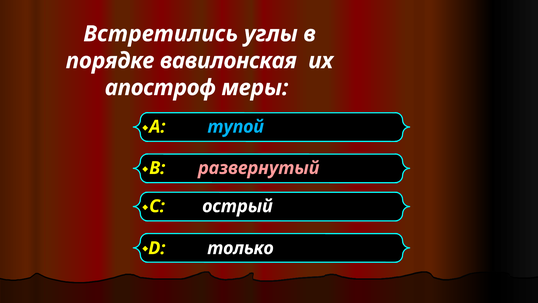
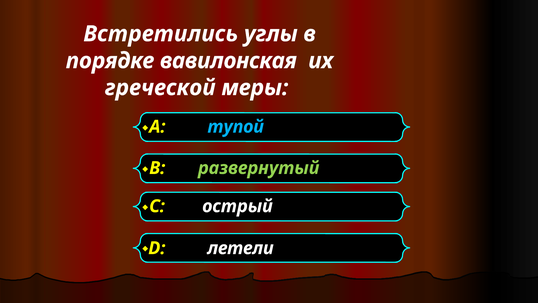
апостроф: апостроф -> греческой
развернутый colour: pink -> light green
только: только -> летели
